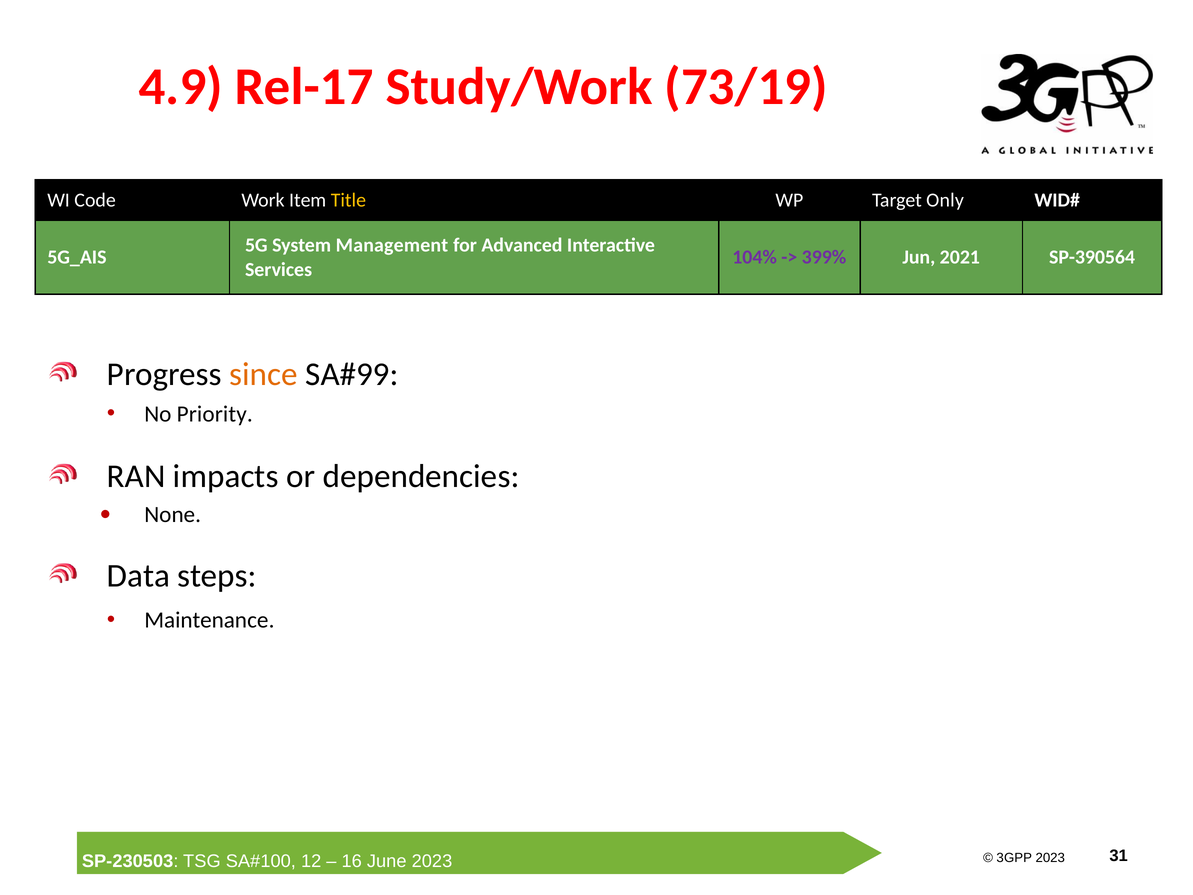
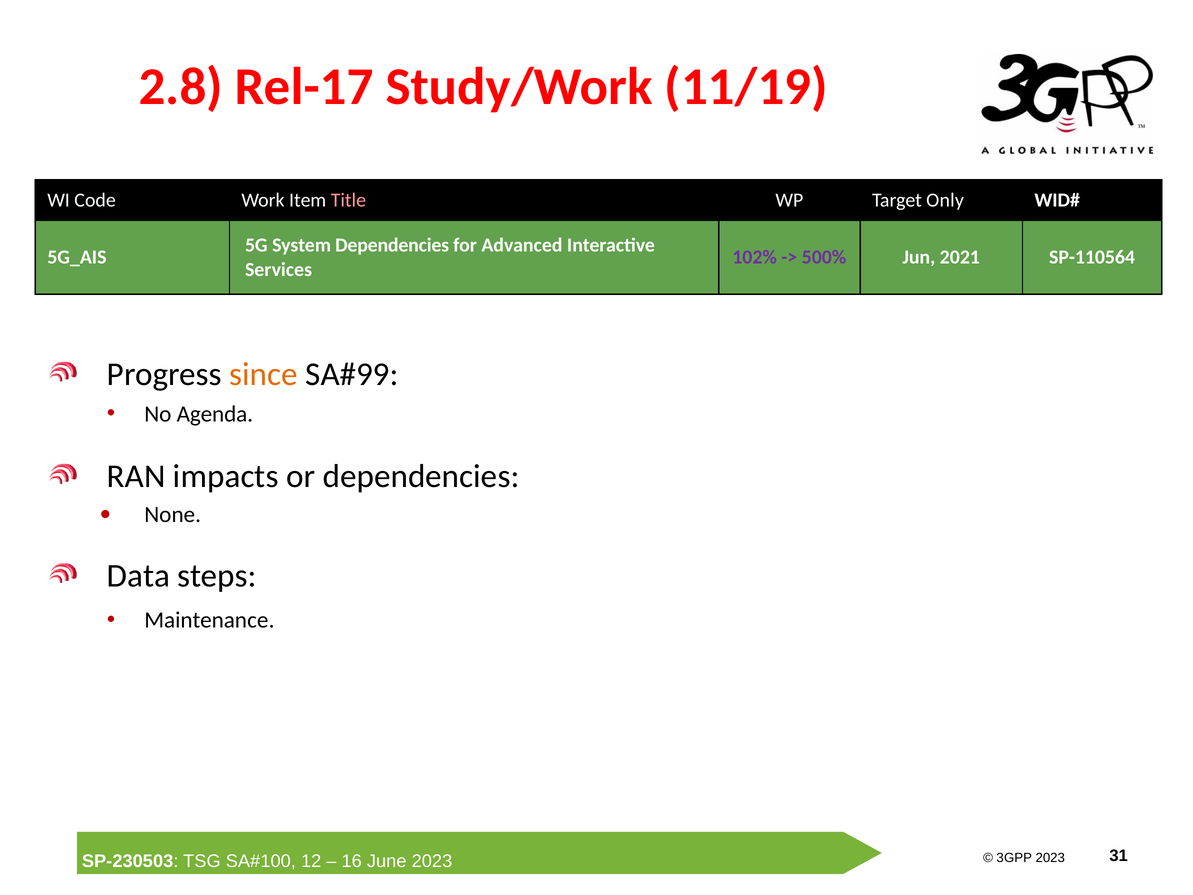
4.9: 4.9 -> 2.8
73/19: 73/19 -> 11/19
Title colour: yellow -> pink
System Management: Management -> Dependencies
104%: 104% -> 102%
399%: 399% -> 500%
SP-390564: SP-390564 -> SP-110564
Priority: Priority -> Agenda
